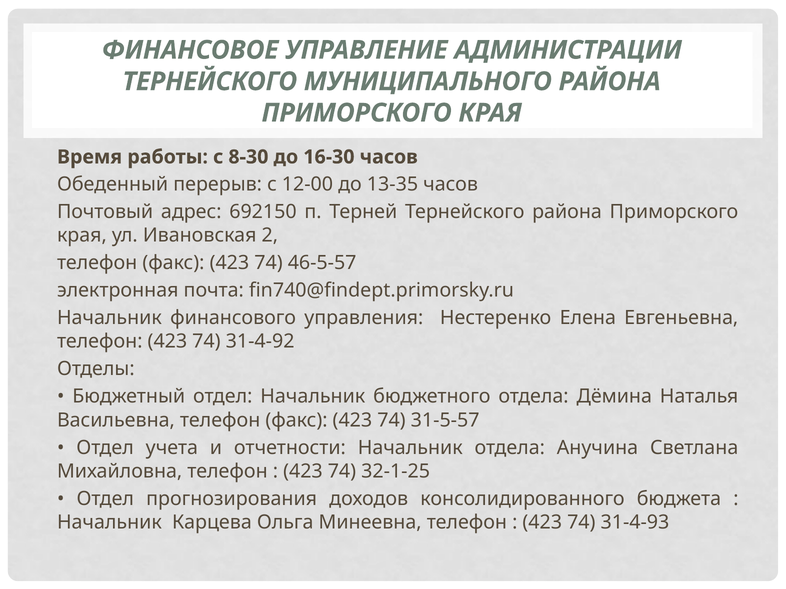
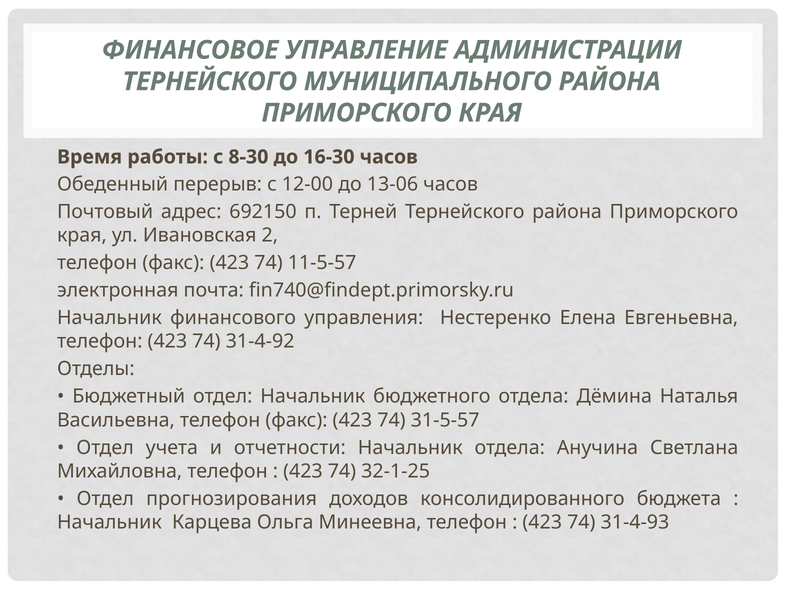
13-35: 13-35 -> 13-06
46-5-57: 46-5-57 -> 11-5-57
